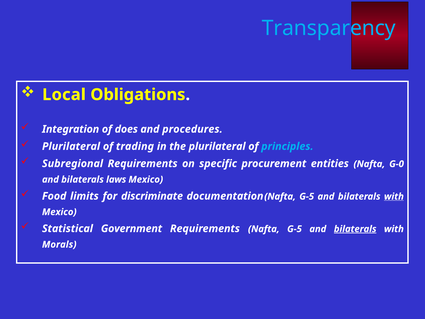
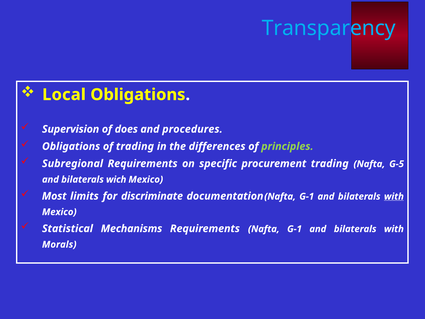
Integration: Integration -> Supervision
Plurilateral at (71, 146): Plurilateral -> Obligations
the plurilateral: plurilateral -> differences
principles colour: light blue -> light green
procurement entities: entities -> trading
G-0: G-0 -> G-5
laws: laws -> wich
Food: Food -> Most
G-5 at (307, 196): G-5 -> G-1
Government: Government -> Mechanisms
Nafta G-5: G-5 -> G-1
bilaterals at (355, 229) underline: present -> none
